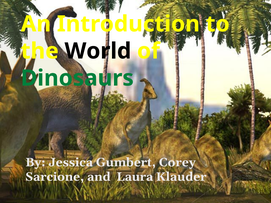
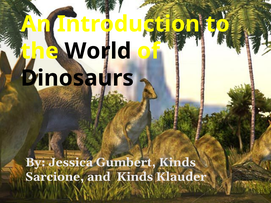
Dinosaurs colour: green -> black
Gumbert Corey: Corey -> Kinds
and Laura: Laura -> Kinds
